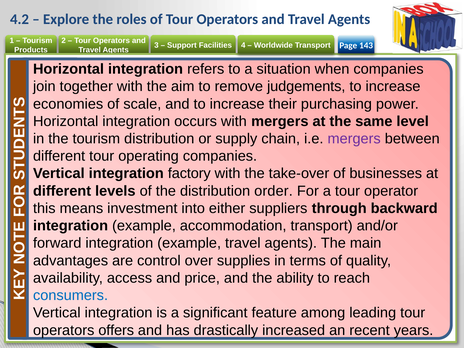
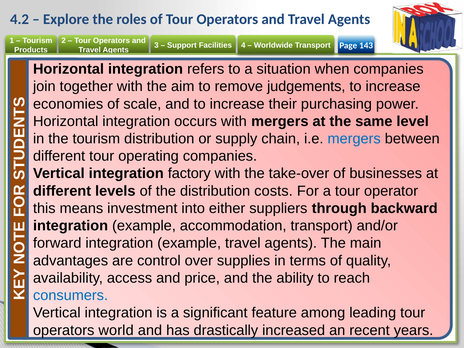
mergers at (354, 139) colour: purple -> blue
order: order -> costs
offers: offers -> world
